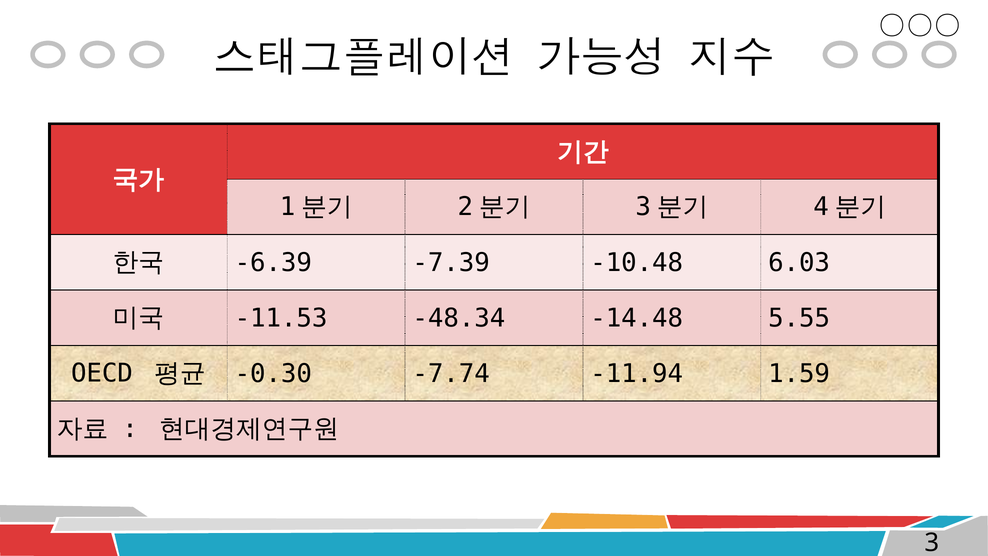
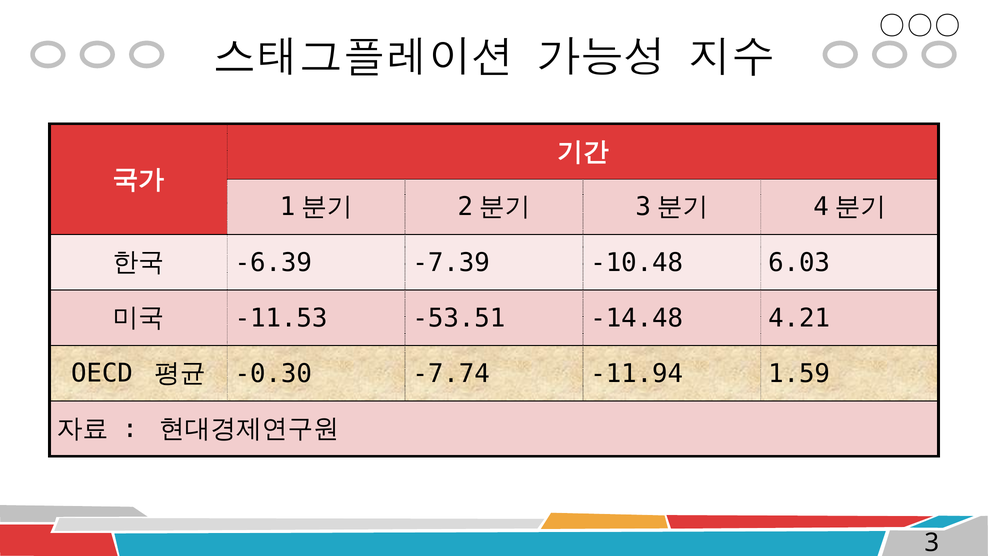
-48.34: -48.34 -> -53.51
5.55: 5.55 -> 4.21
